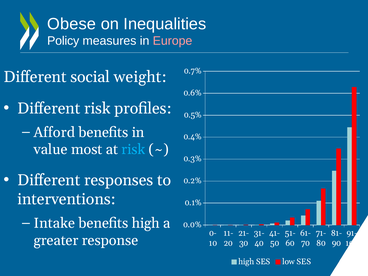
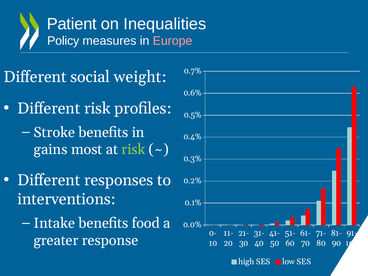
Obese: Obese -> Patient
Afford: Afford -> Stroke
value: value -> gains
risk at (133, 150) colour: light blue -> light green
benefits high: high -> food
